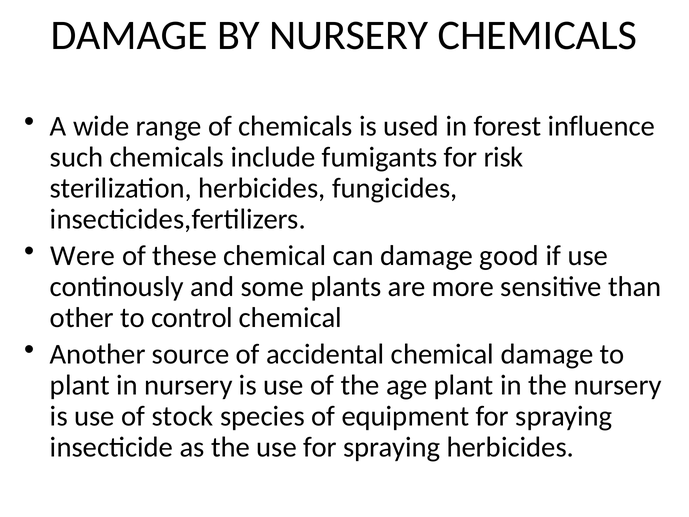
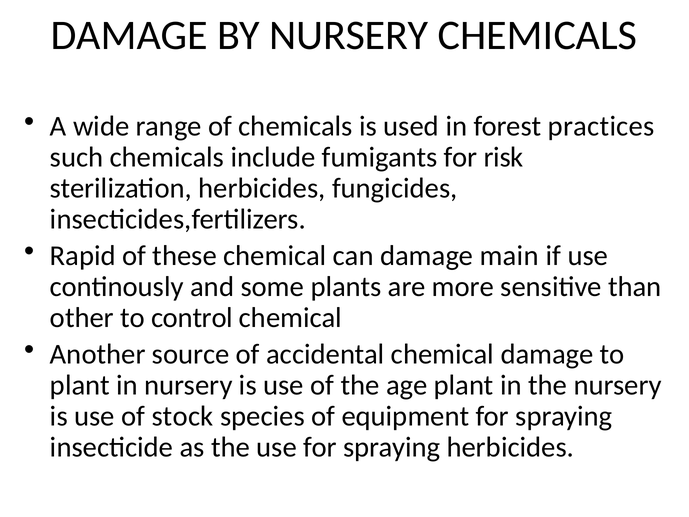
influence: influence -> practices
Were: Were -> Rapid
good: good -> main
